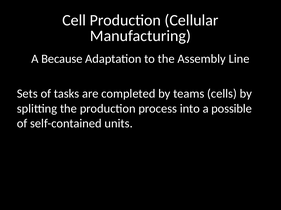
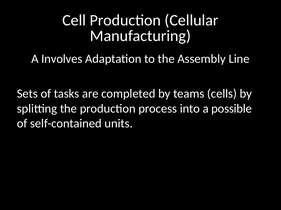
Because: Because -> Involves
